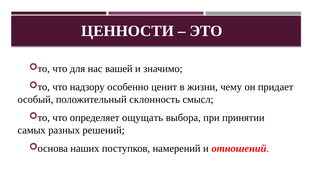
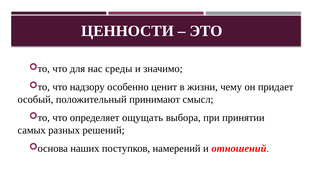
вашей: вашей -> среды
склонность: склонность -> принимают
